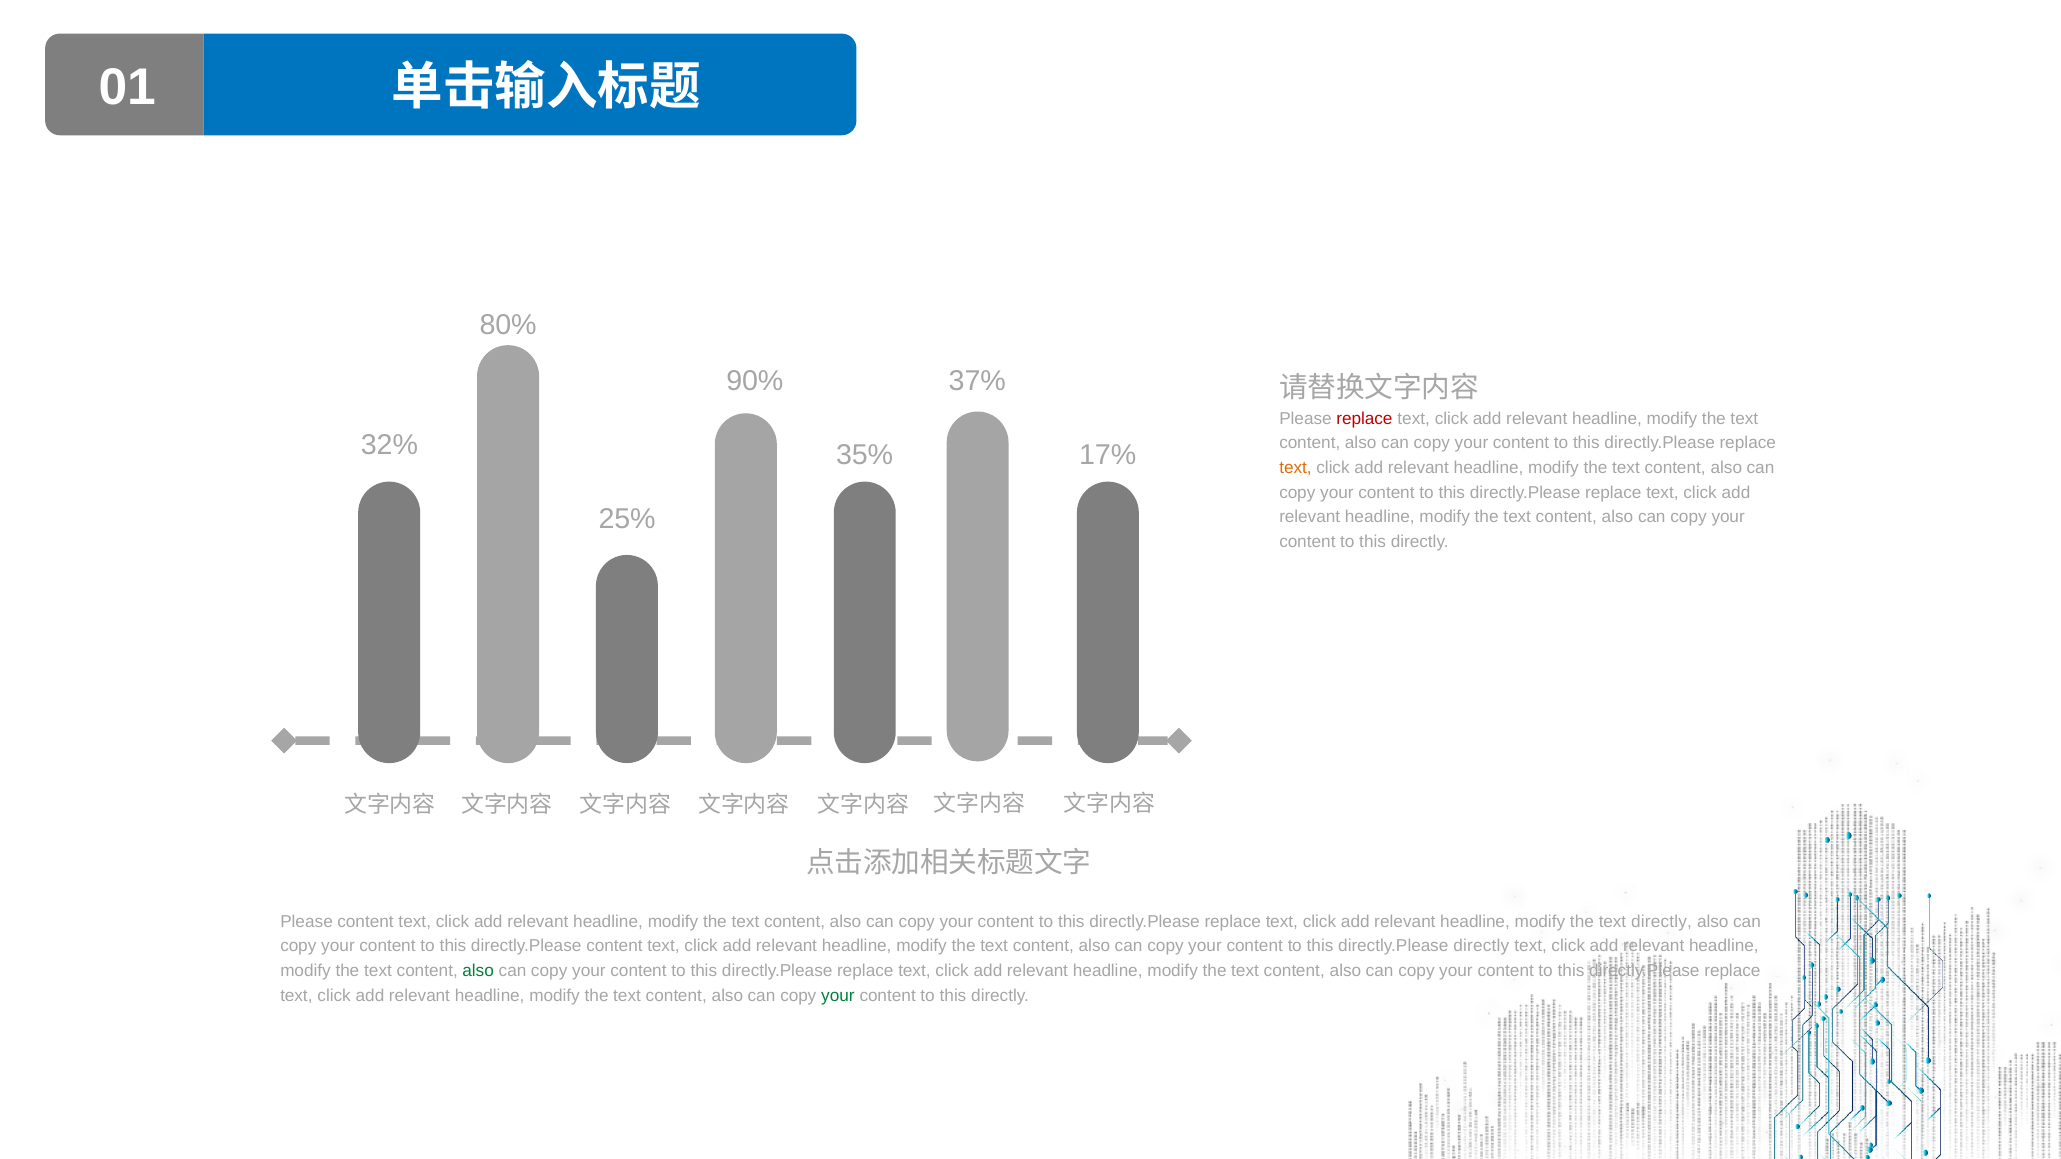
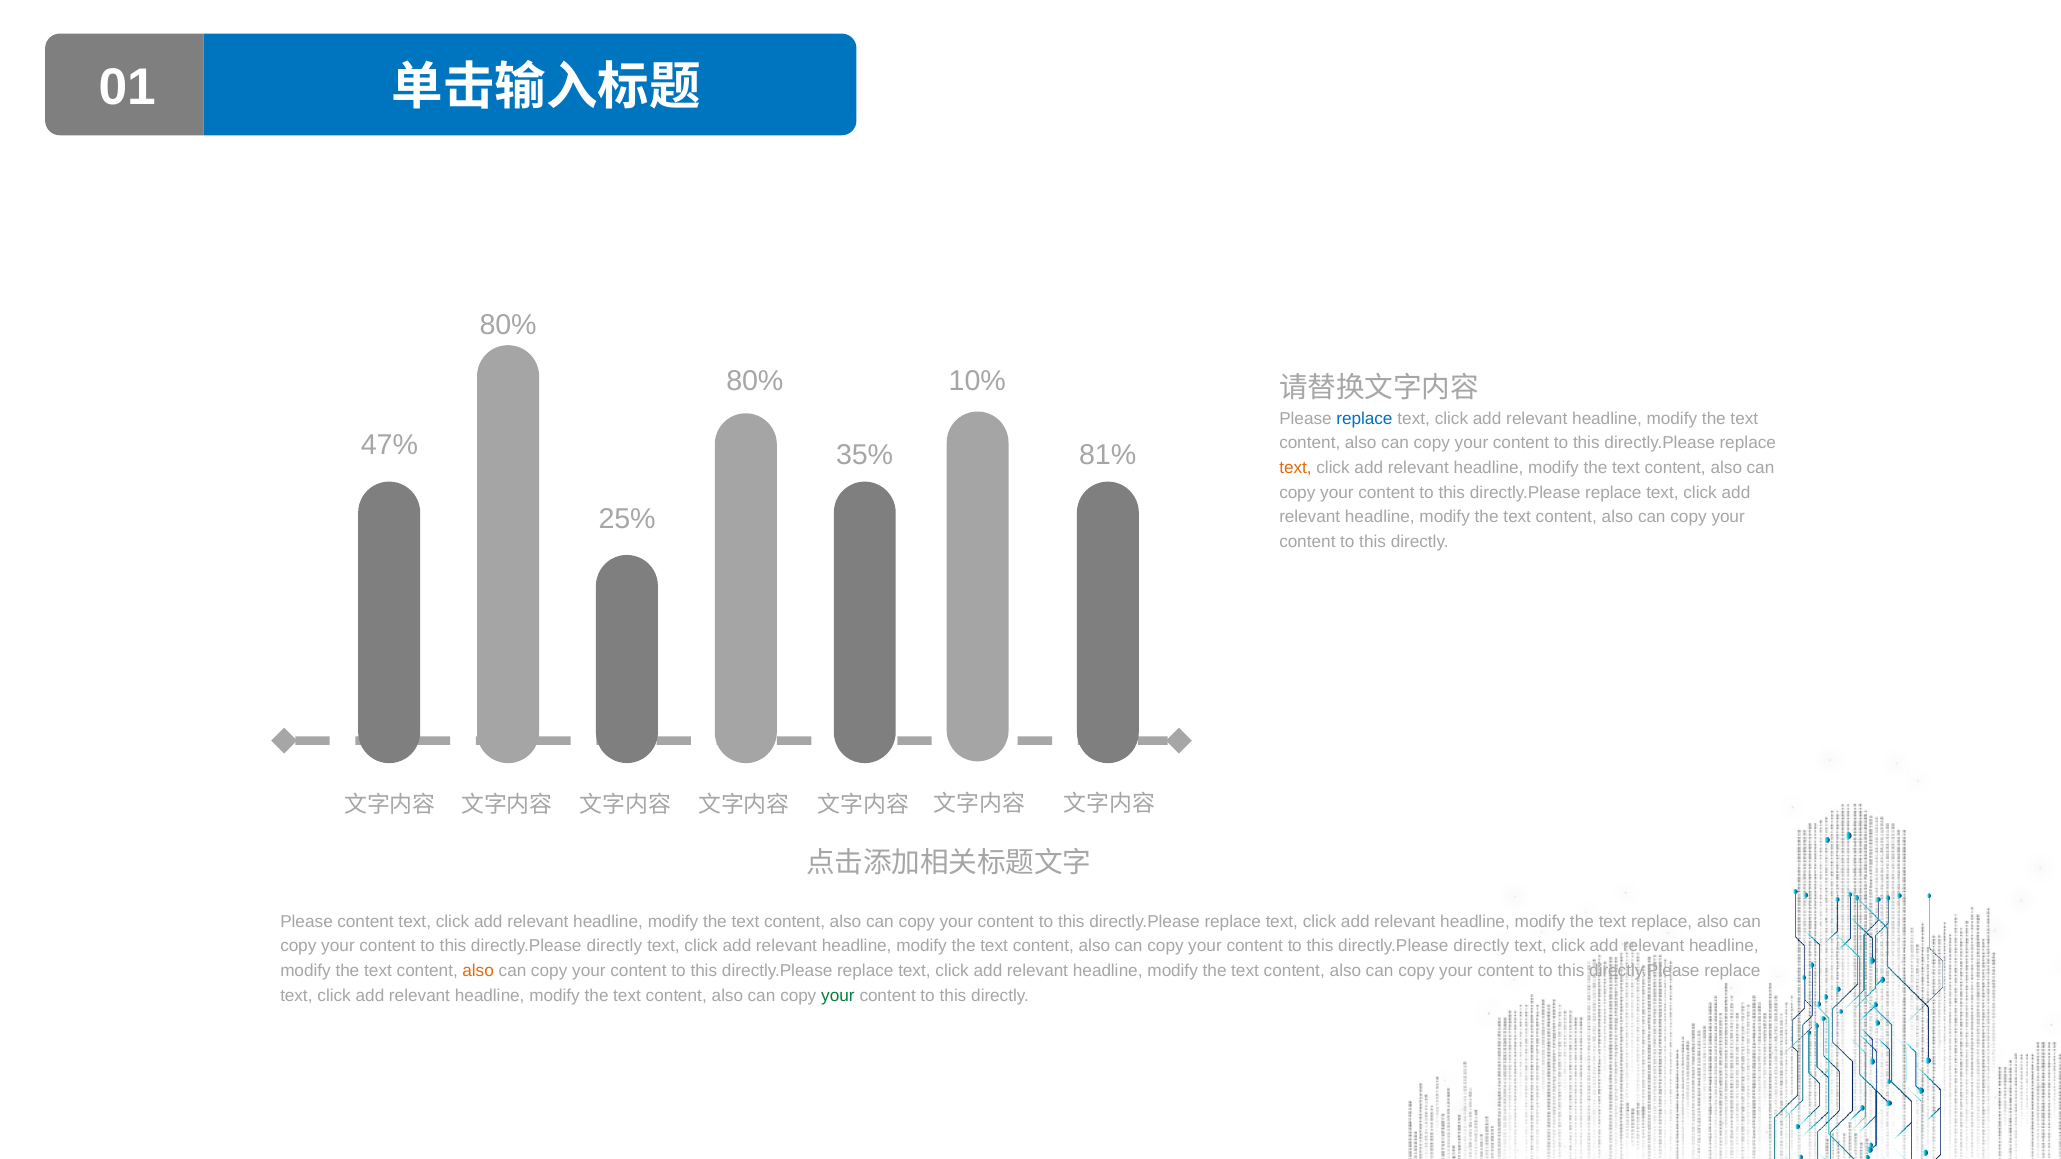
37%: 37% -> 10%
90% at (755, 381): 90% -> 80%
replace at (1364, 419) colour: red -> blue
32%: 32% -> 47%
17%: 17% -> 81%
text directly: directly -> replace
content at (614, 946): content -> directly
also at (478, 971) colour: green -> orange
